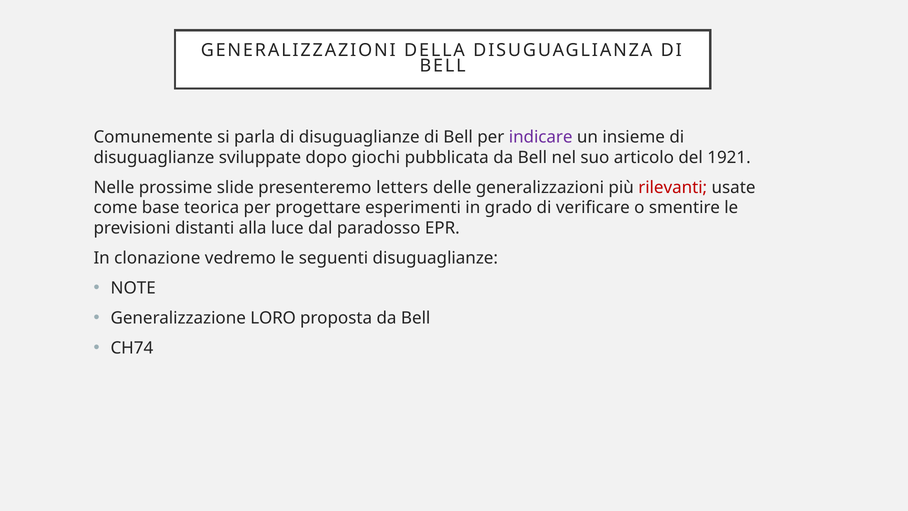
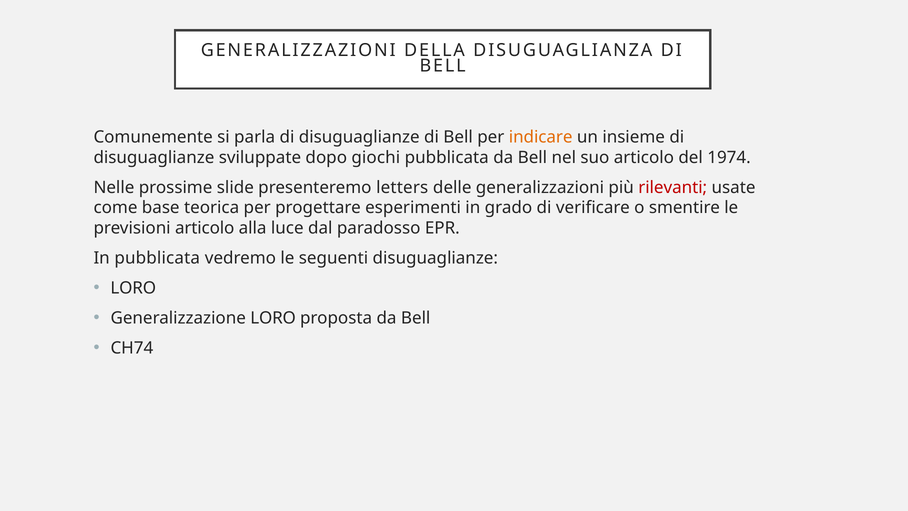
indicare colour: purple -> orange
1921: 1921 -> 1974
previsioni distanti: distanti -> articolo
In clonazione: clonazione -> pubblicata
NOTE at (133, 288): NOTE -> LORO
